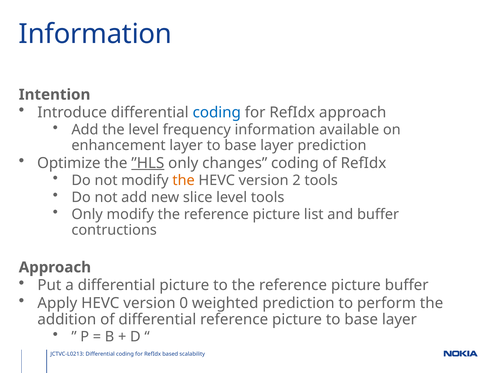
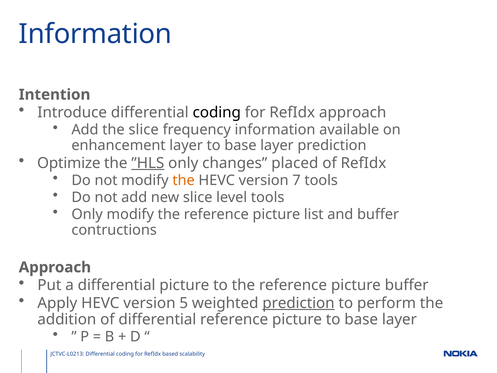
coding at (217, 112) colour: blue -> black
the level: level -> slice
changes coding: coding -> placed
2: 2 -> 7
0: 0 -> 5
prediction at (298, 303) underline: none -> present
